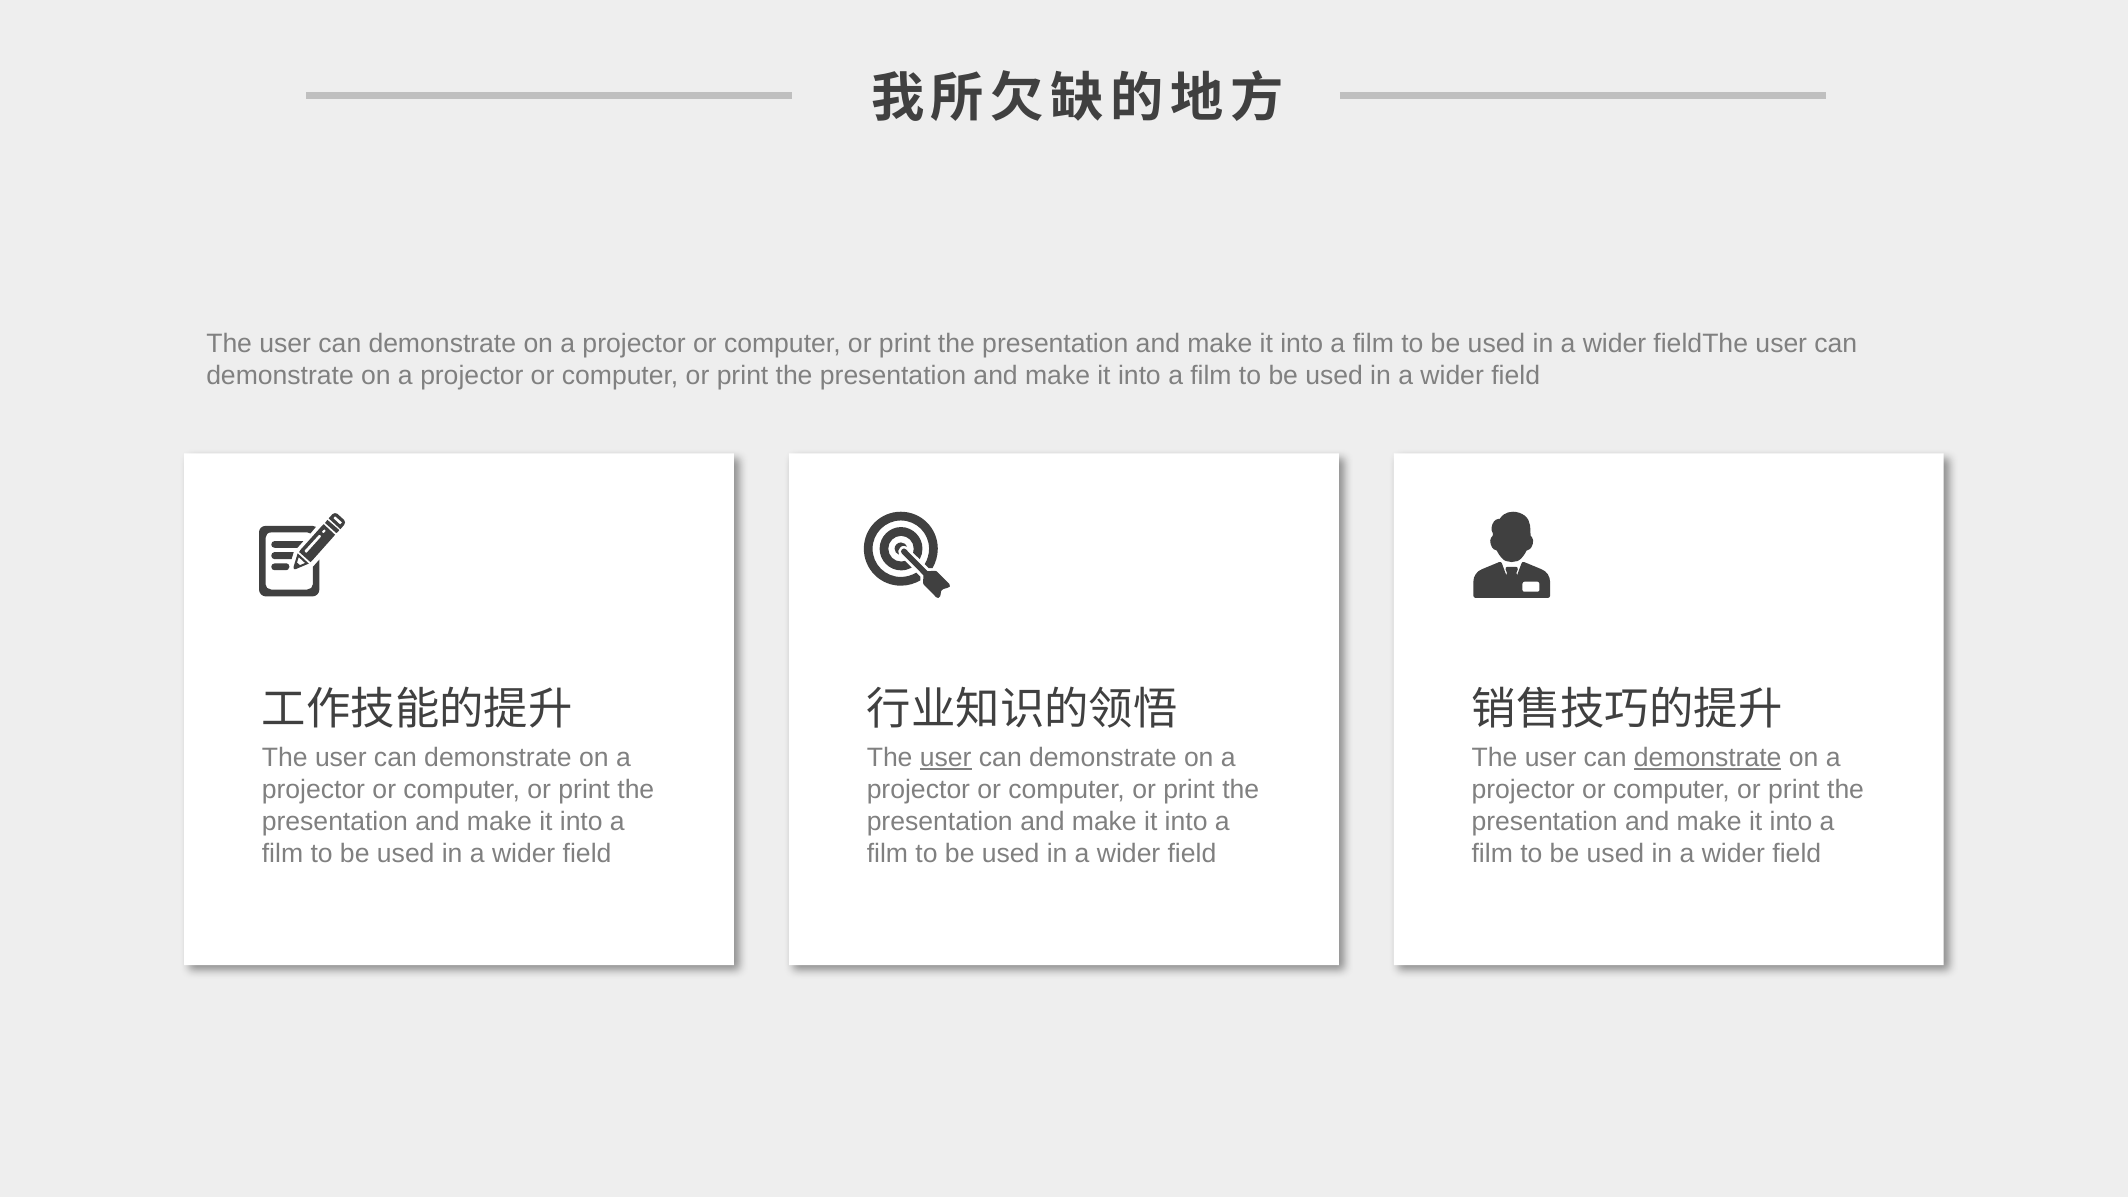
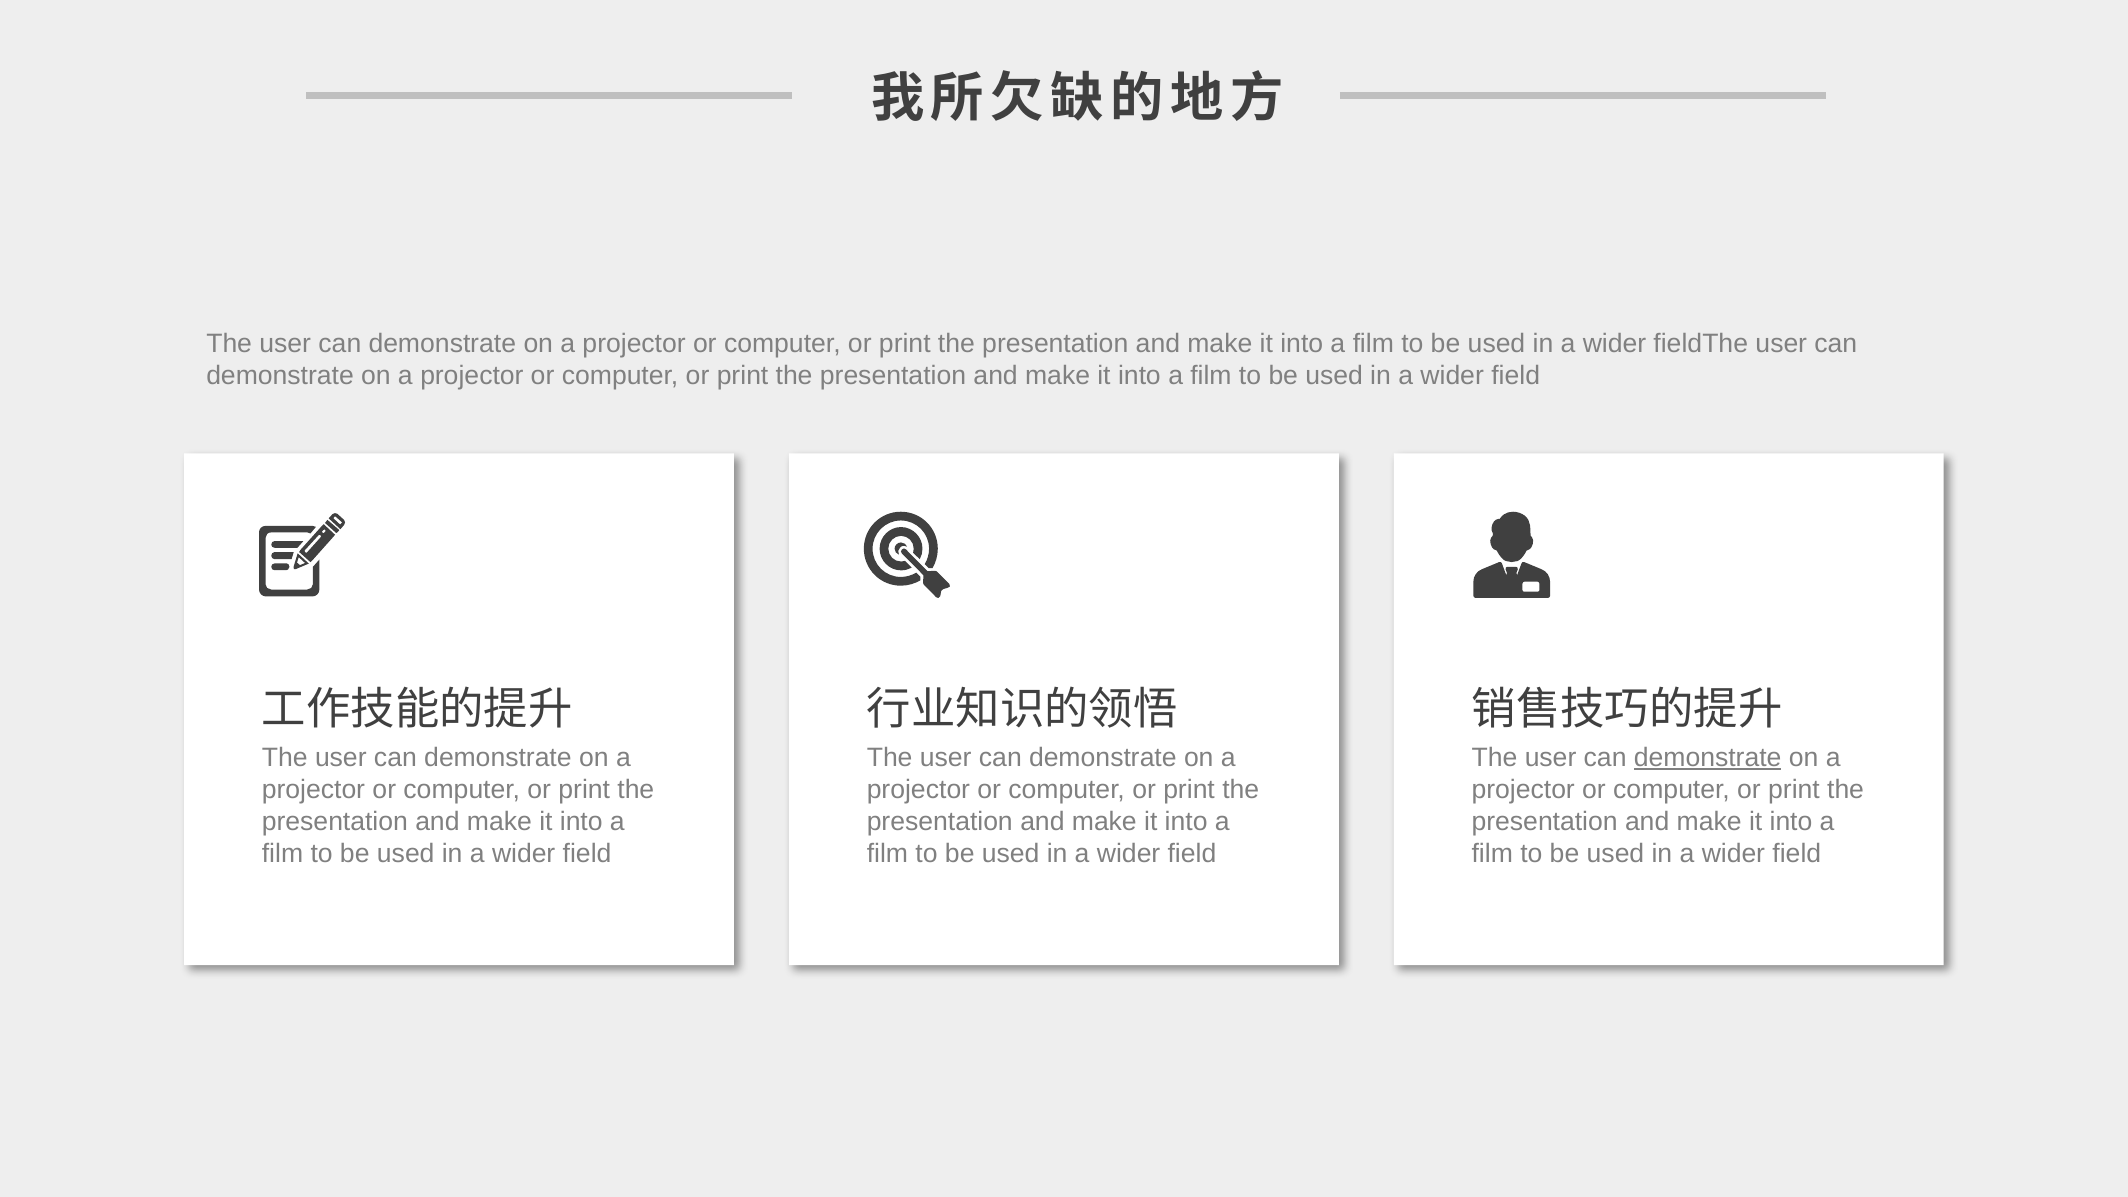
user at (946, 758) underline: present -> none
